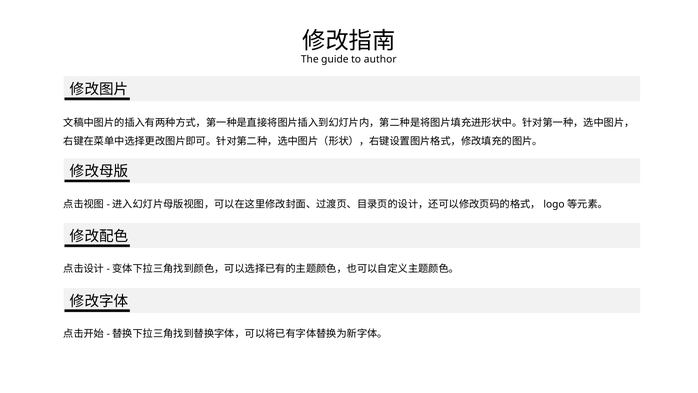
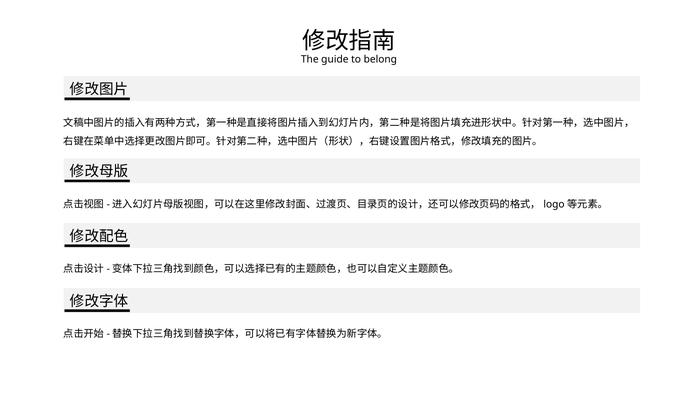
author: author -> belong
